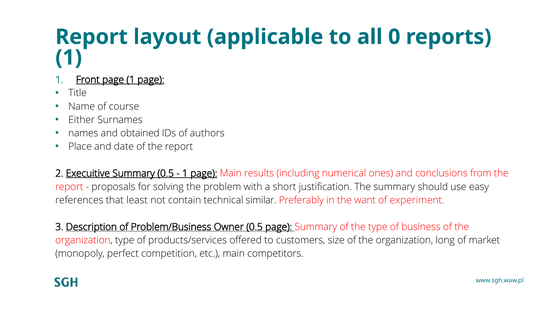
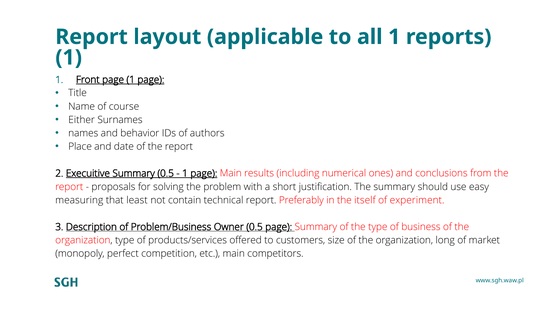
all 0: 0 -> 1
obtained: obtained -> behavior
references: references -> measuring
technical similar: similar -> report
want: want -> itself
